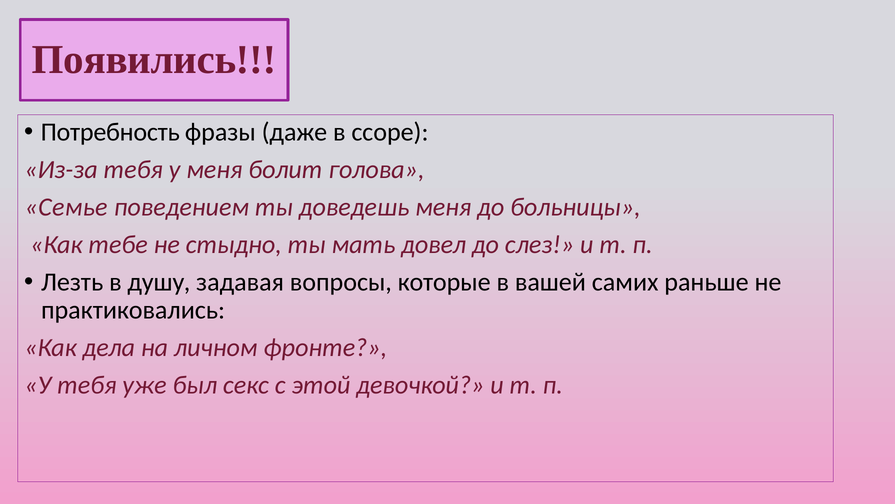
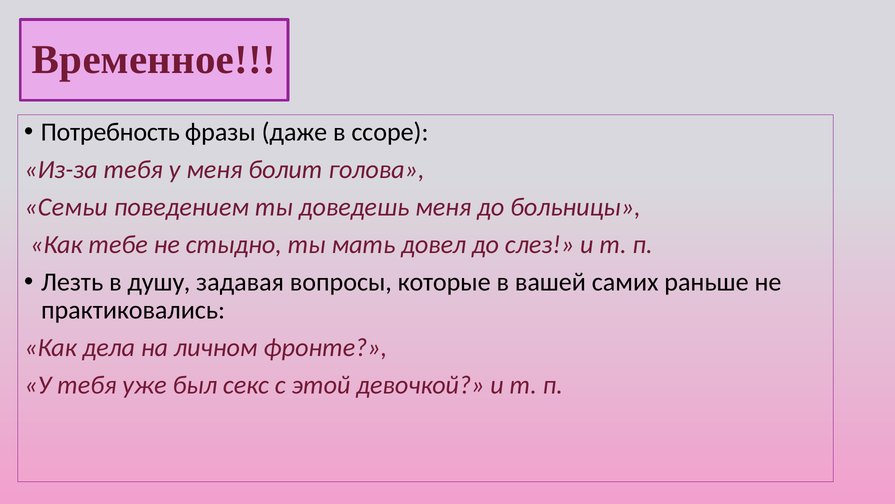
Появились: Появились -> Временное
Семье: Семье -> Семьи
